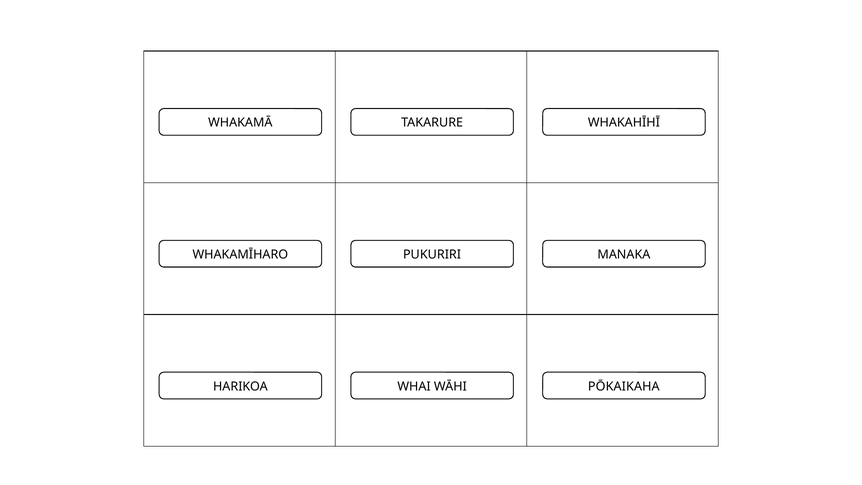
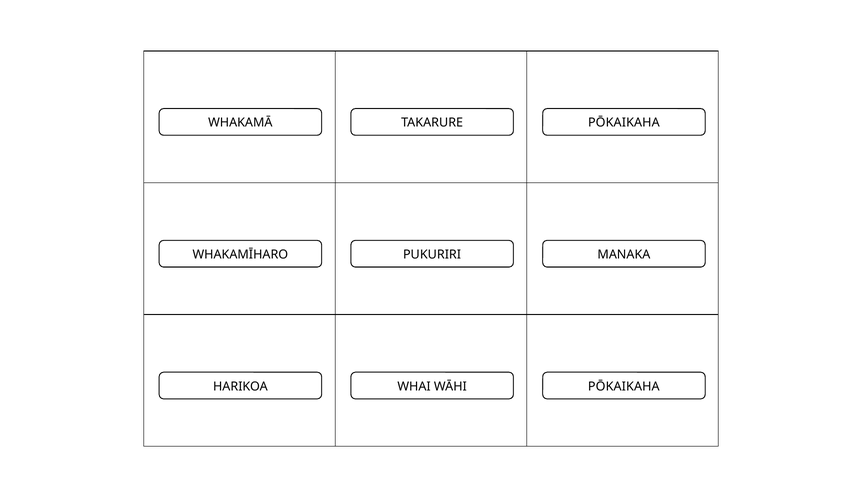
WHAKAHĪHĪ at (624, 123): WHAKAHĪHĪ -> PŌKAIKAHA
